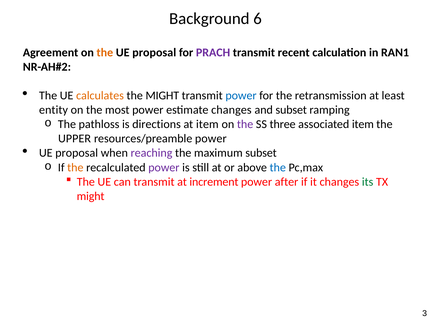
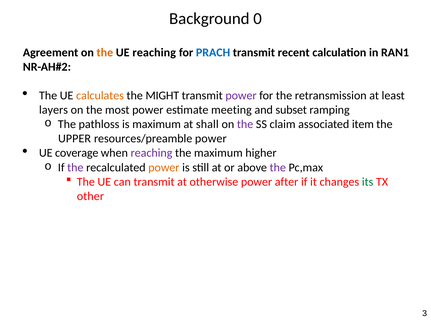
6: 6 -> 0
proposal at (154, 53): proposal -> reaching
PRACH colour: purple -> blue
power at (241, 96) colour: blue -> purple
entity: entity -> layers
estimate changes: changes -> meeting
is directions: directions -> maximum
at item: item -> shall
three: three -> claim
proposal at (77, 153): proposal -> coverage
maximum subset: subset -> higher
the at (75, 168) colour: orange -> purple
power at (164, 168) colour: purple -> orange
the at (278, 168) colour: blue -> purple
increment: increment -> otherwise
might at (91, 196): might -> other
